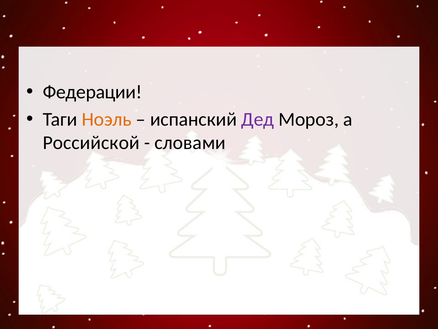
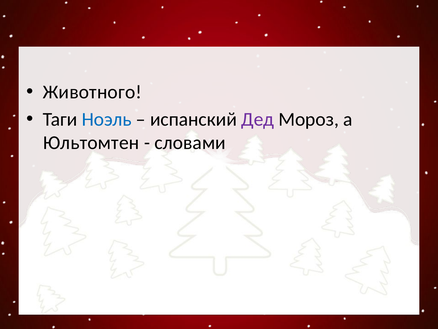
Федерации: Федерации -> Животного
Ноэль colour: orange -> blue
Российской: Российской -> Юльтомтен
